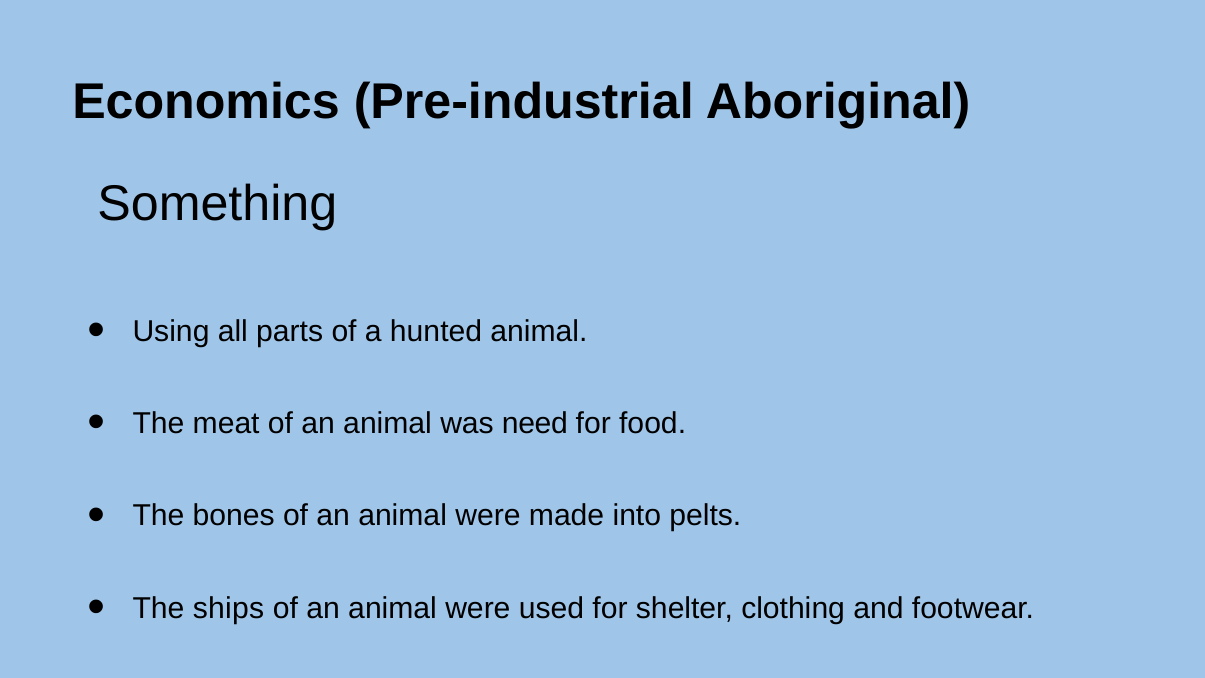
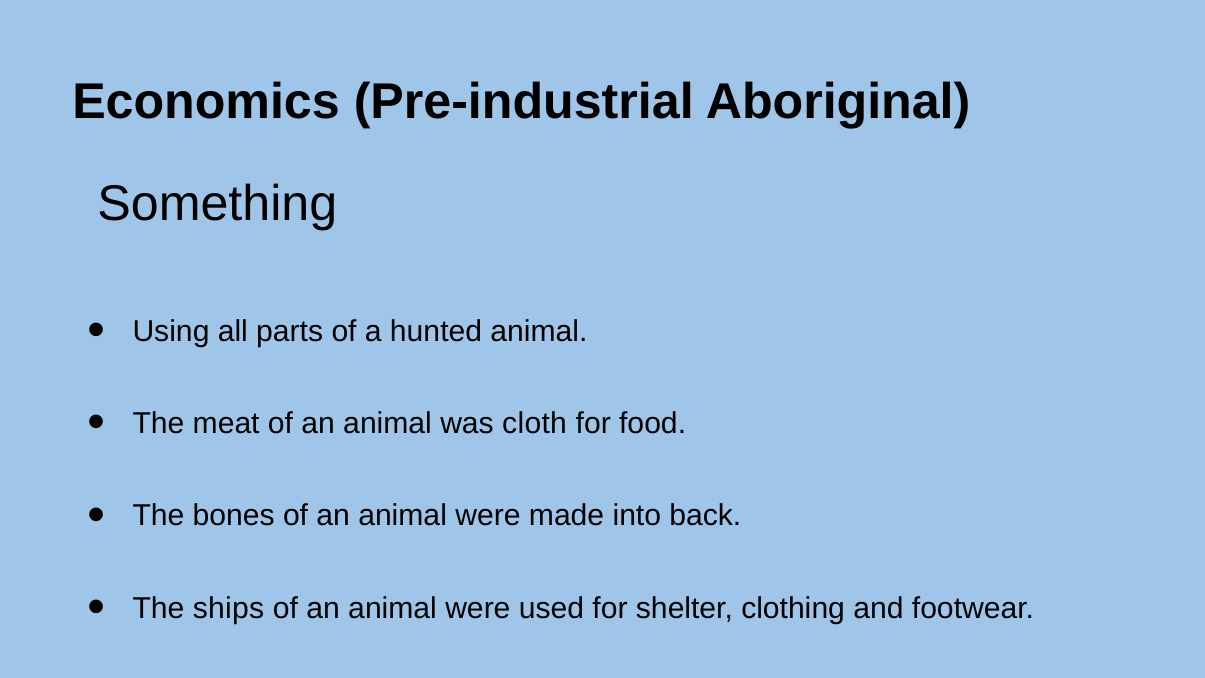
need: need -> cloth
pelts: pelts -> back
